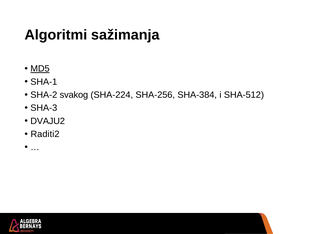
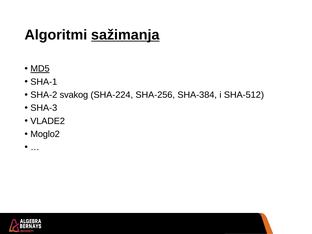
sažimanja underline: none -> present
DVAJU2: DVAJU2 -> VLADE2
Raditi2: Raditi2 -> Moglo2
